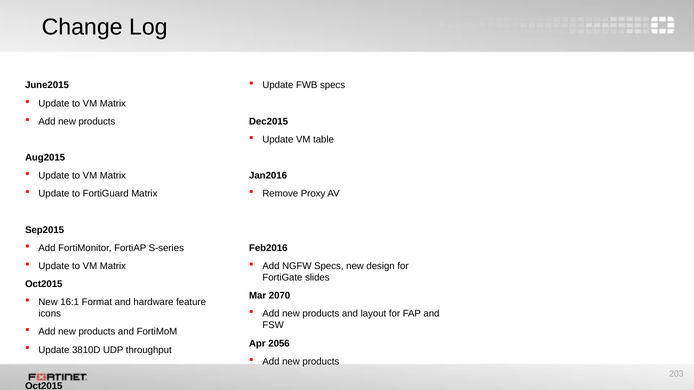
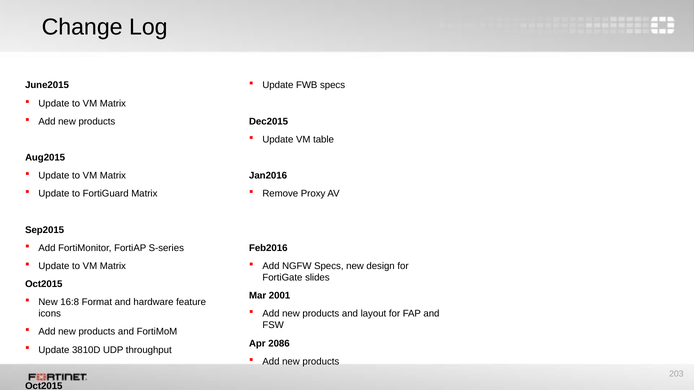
2070: 2070 -> 2001
16:1: 16:1 -> 16:8
2056: 2056 -> 2086
